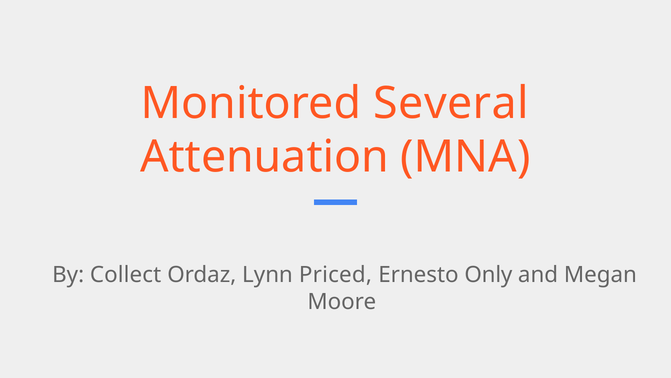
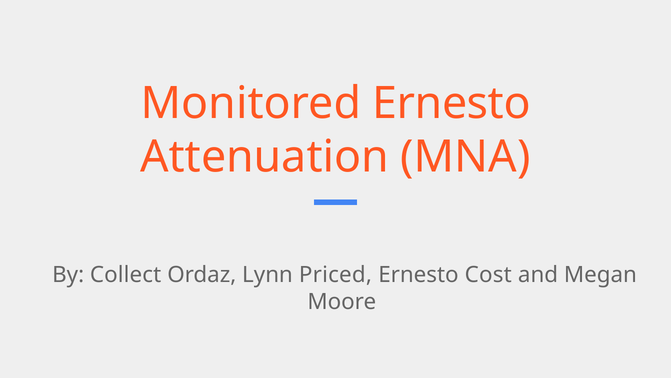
Monitored Several: Several -> Ernesto
Only: Only -> Cost
